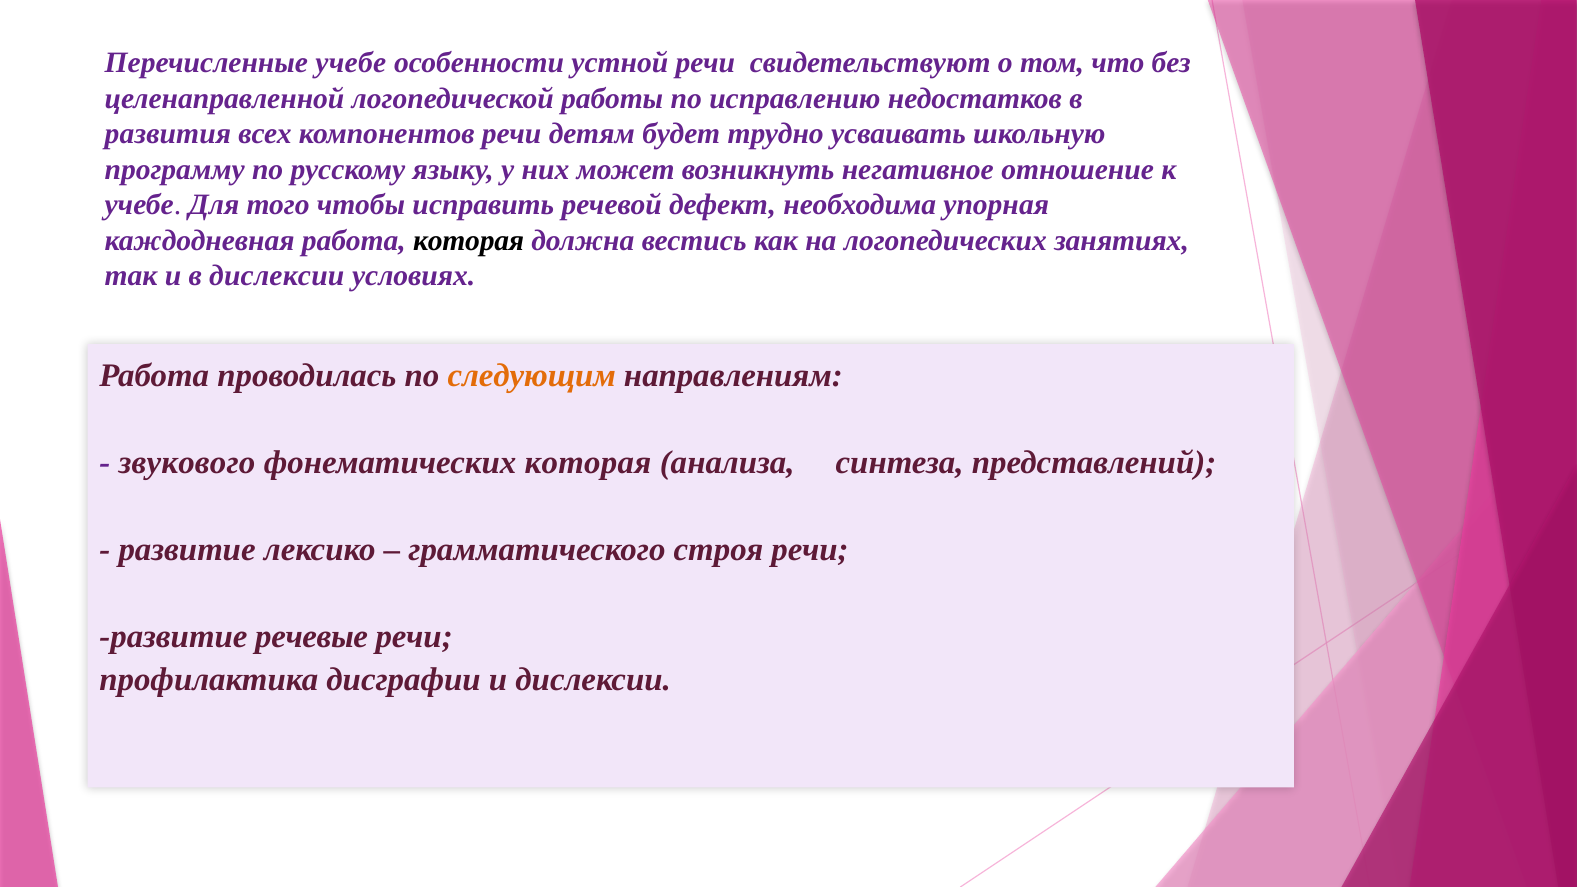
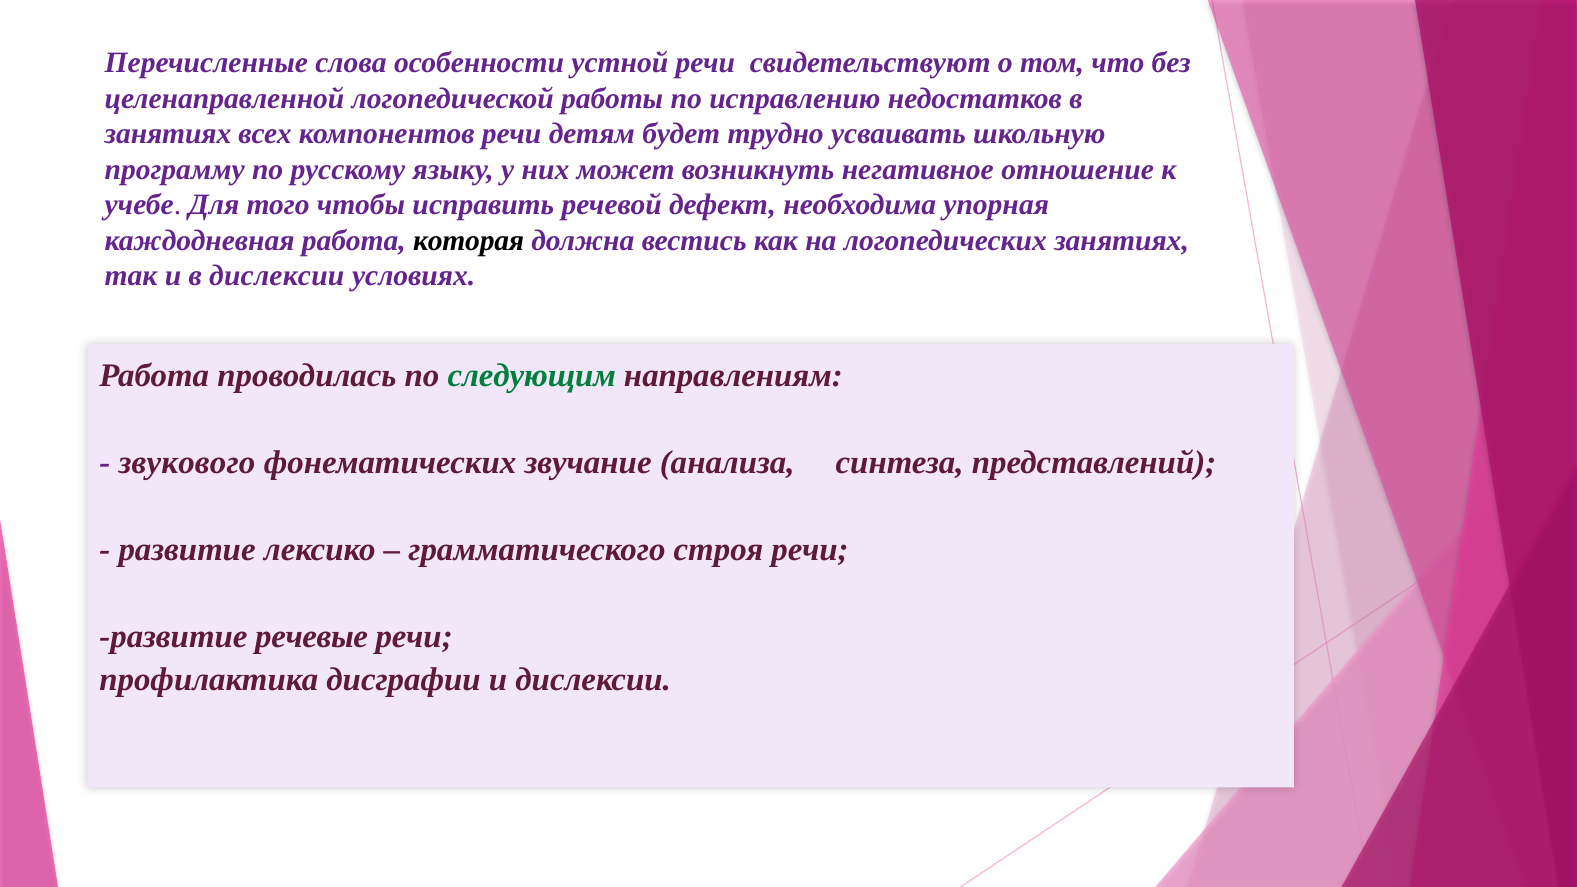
Перечисленные учебе: учебе -> слова
развития at (168, 134): развития -> занятиях
следующим colour: orange -> green
фонематических которая: которая -> звучание
